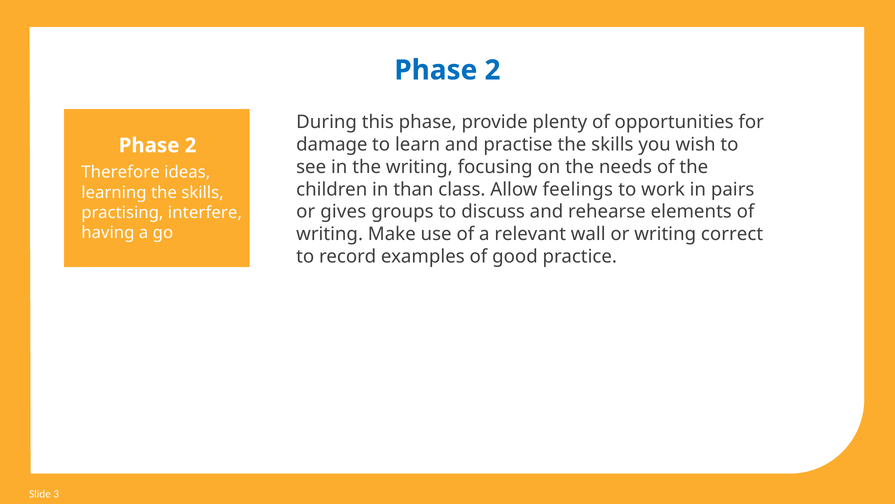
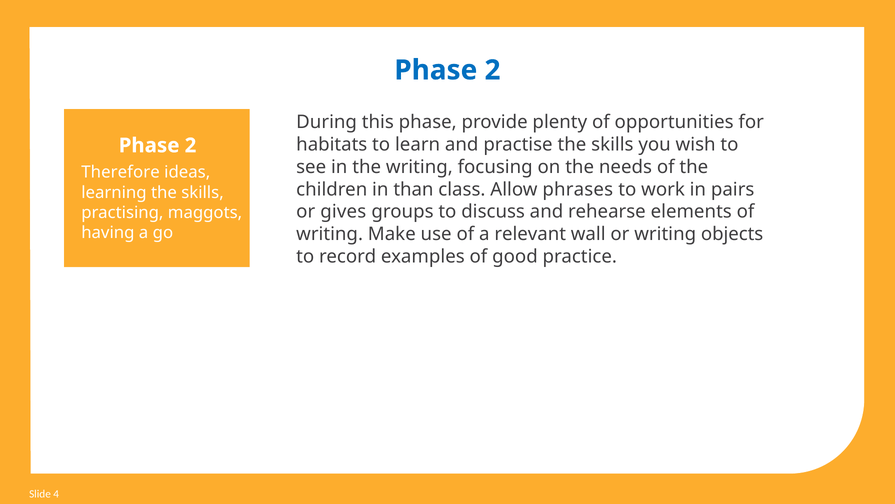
damage: damage -> habitats
feelings: feelings -> phrases
interfere: interfere -> maggots
correct: correct -> objects
3: 3 -> 4
